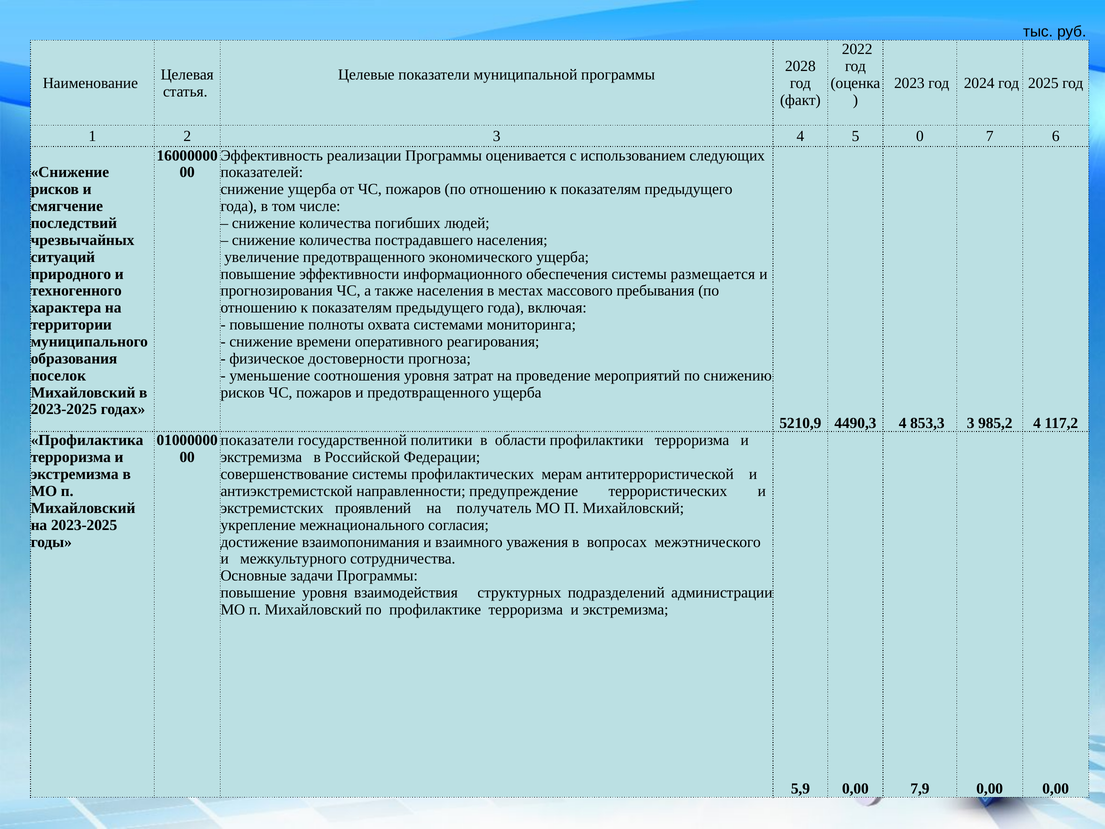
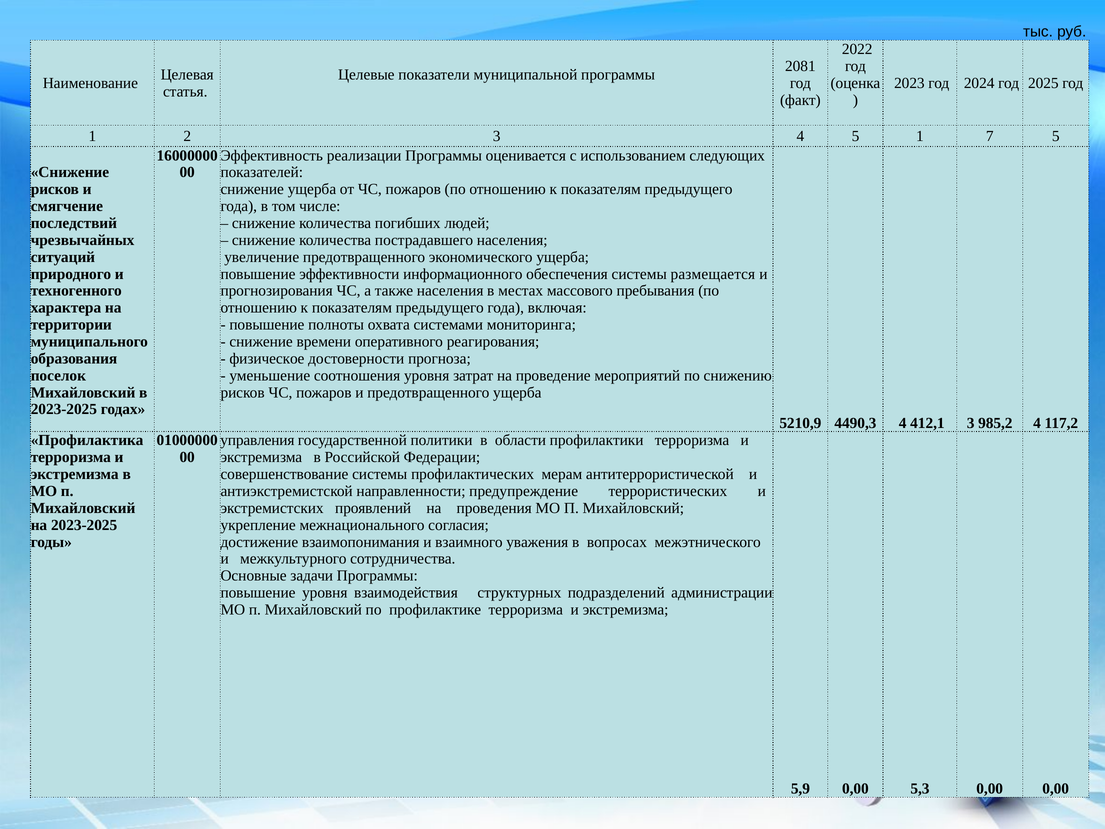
2028: 2028 -> 2081
5 0: 0 -> 1
7 6: 6 -> 5
853,3: 853,3 -> 412,1
показатели at (257, 440): показатели -> управления
получатель: получатель -> проведения
7,9: 7,9 -> 5,3
